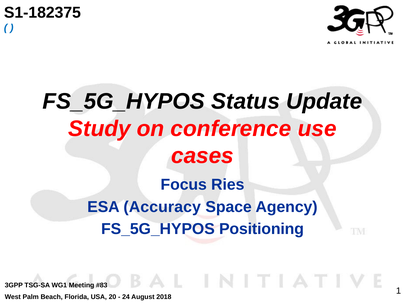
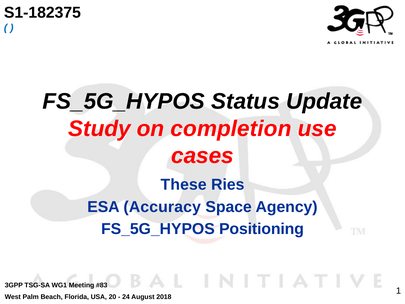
conference: conference -> completion
Focus: Focus -> These
